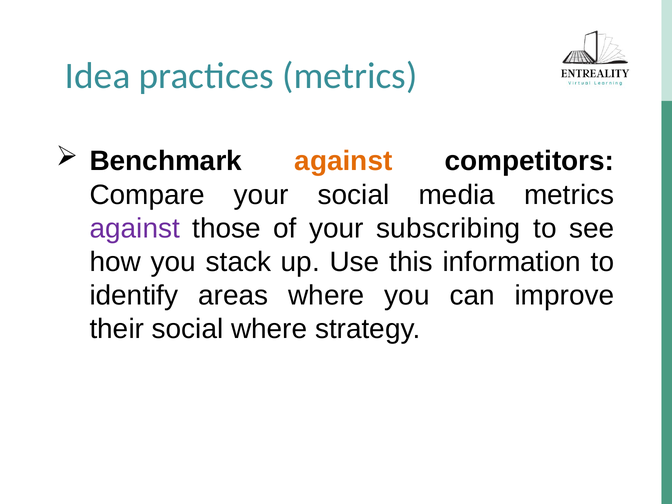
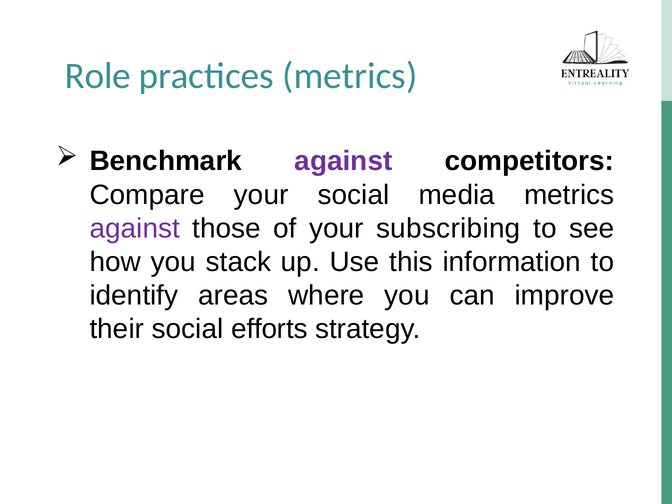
Idea: Idea -> Role
against at (343, 161) colour: orange -> purple
social where: where -> efforts
